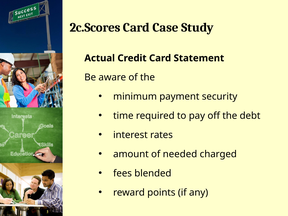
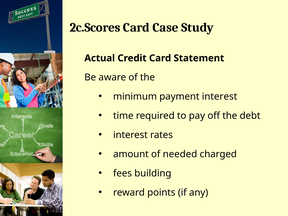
payment security: security -> interest
blended: blended -> building
